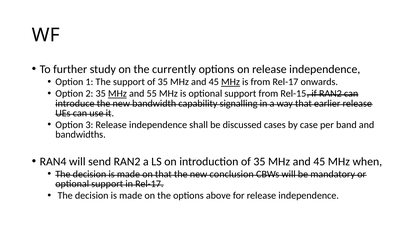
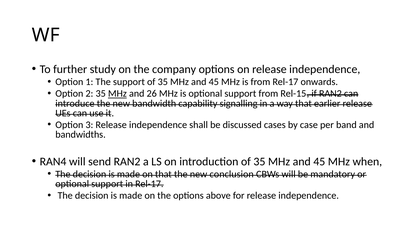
currently: currently -> company
MHz at (230, 82) underline: present -> none
55: 55 -> 26
